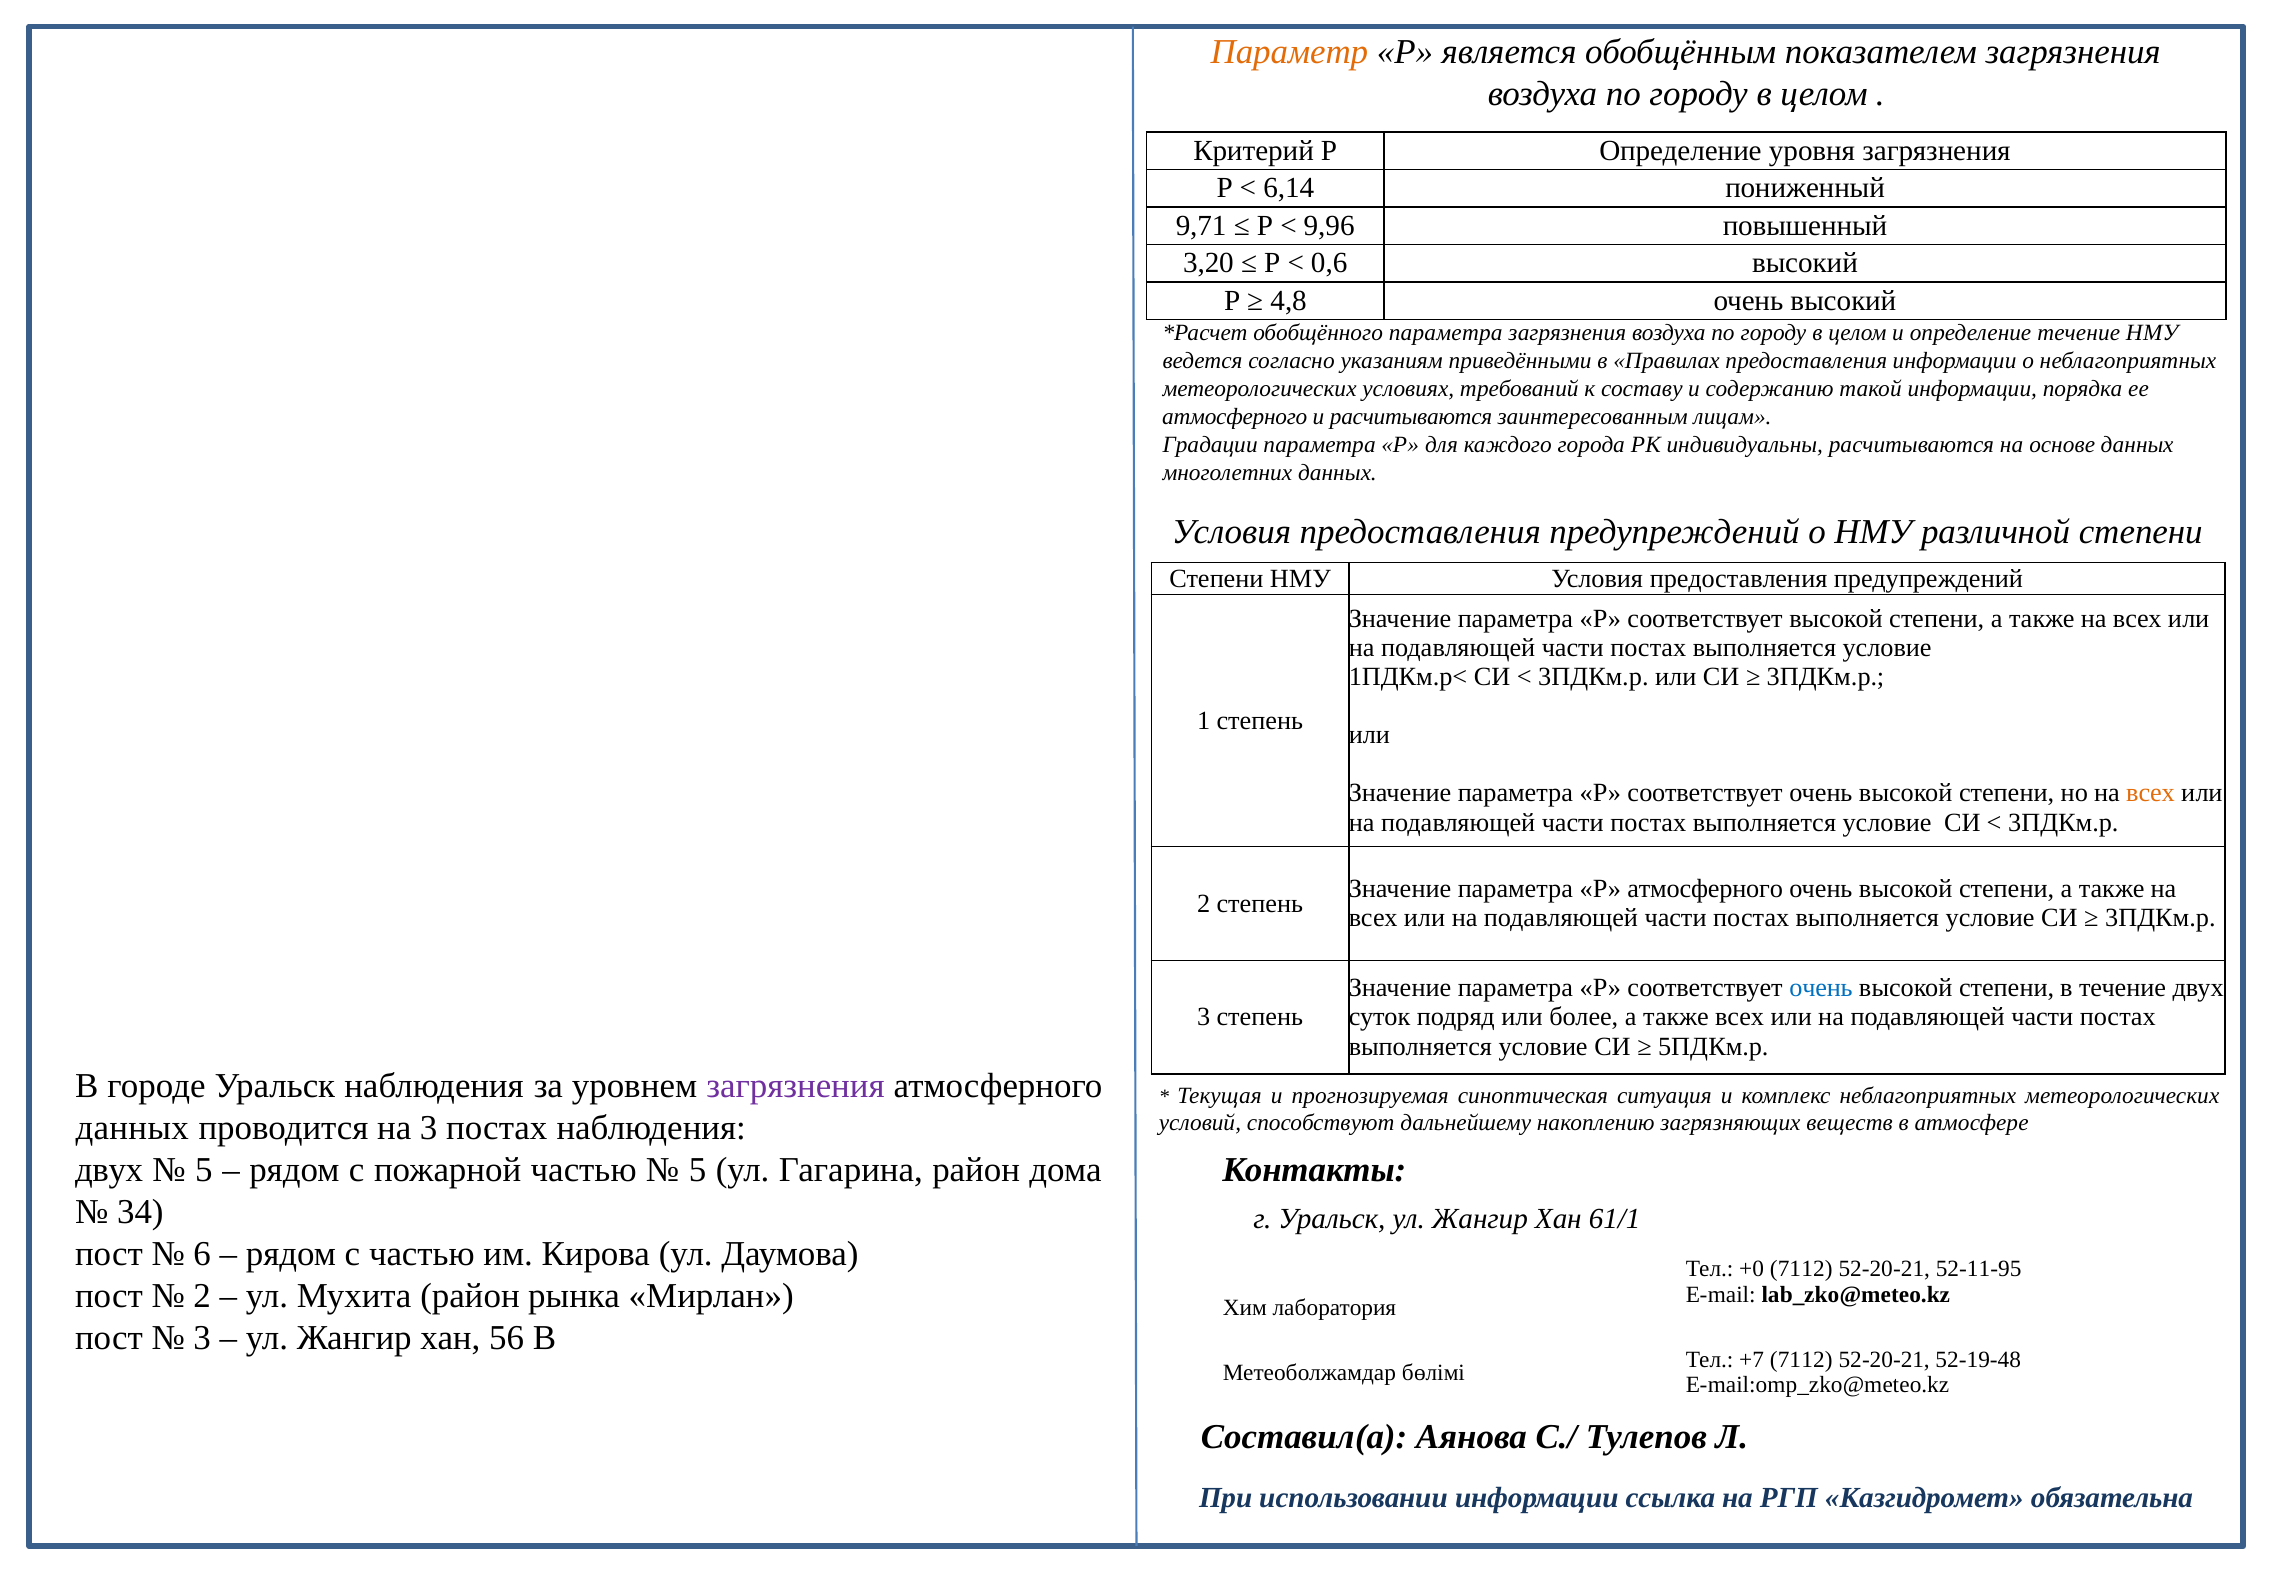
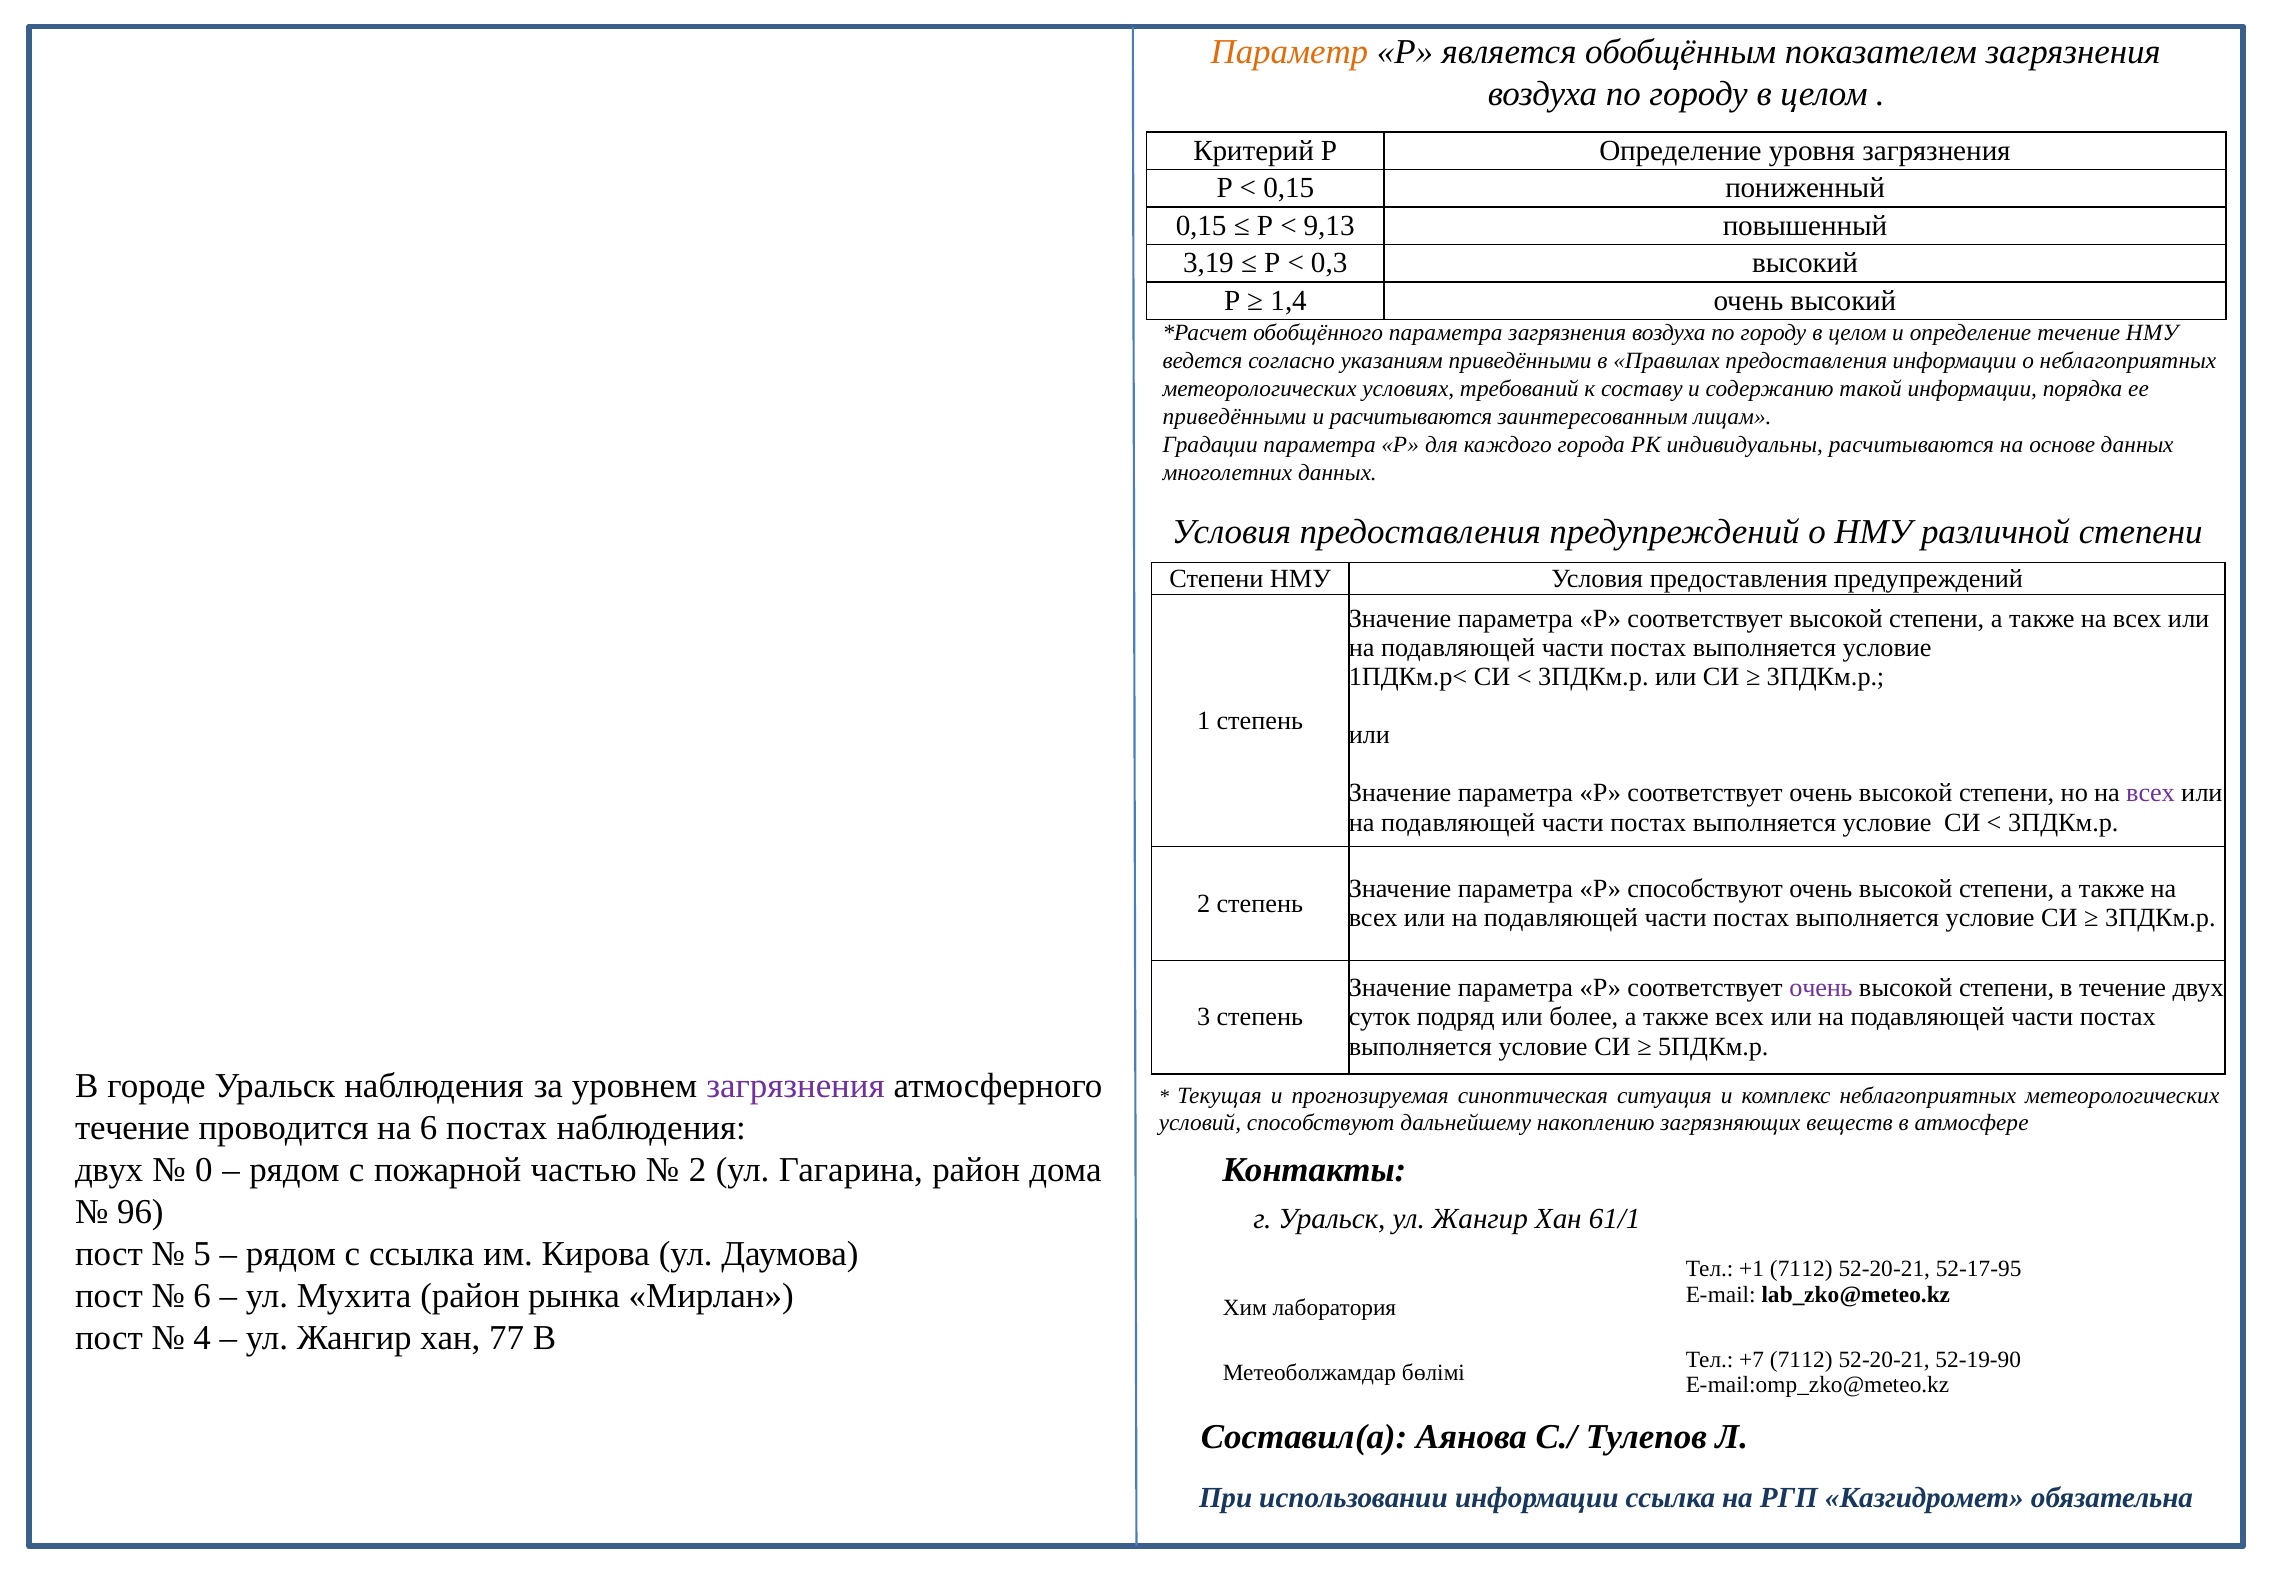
6,14 at (1289, 188): 6,14 -> 0,15
9,71 at (1201, 226): 9,71 -> 0,15
9,96: 9,96 -> 9,13
3,20: 3,20 -> 3,19
0,6: 0,6 -> 0,3
4,8: 4,8 -> 1,4
атмосферного at (1235, 417): атмосферного -> приведёнными
всех at (2151, 794) colour: orange -> purple
Р атмосферного: атмосферного -> способствуют
очень at (1821, 989) colour: blue -> purple
данных at (132, 1128): данных -> течение
на 3: 3 -> 6
5 at (204, 1170): 5 -> 0
5 at (698, 1170): 5 -> 2
34: 34 -> 96
6: 6 -> 5
с частью: частью -> ссылка
+0: +0 -> +1
52-11-95: 52-11-95 -> 52-17-95
2 at (202, 1296): 2 -> 6
3 at (202, 1338): 3 -> 4
56: 56 -> 77
52-19-48: 52-19-48 -> 52-19-90
